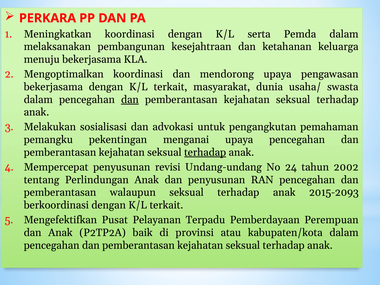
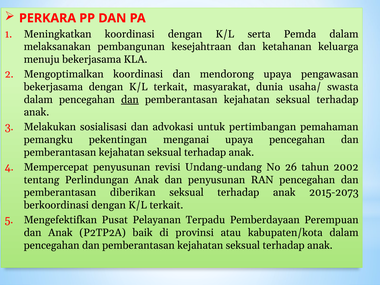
pengangkutan: pengangkutan -> pertimbangan
terhadap at (205, 152) underline: present -> none
24: 24 -> 26
walaupun: walaupun -> diberikan
2015-2093: 2015-2093 -> 2015-2073
